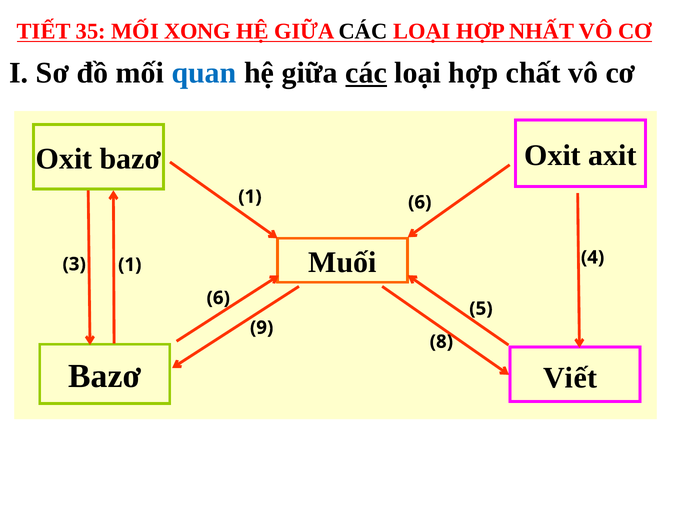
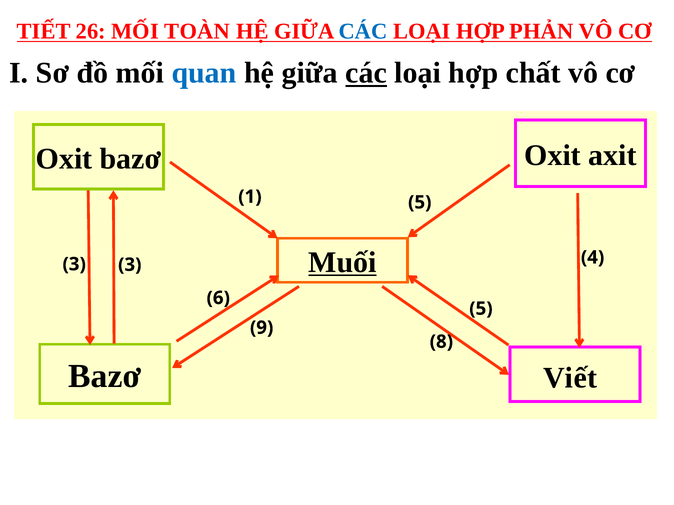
35: 35 -> 26
XONG: XONG -> TOÀN
CÁC at (363, 32) colour: black -> blue
NHẤT: NHẤT -> PHẢN
1 6: 6 -> 5
Muối underline: none -> present
3 1: 1 -> 3
